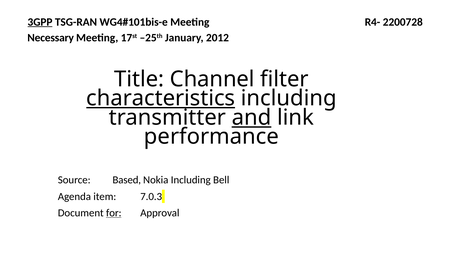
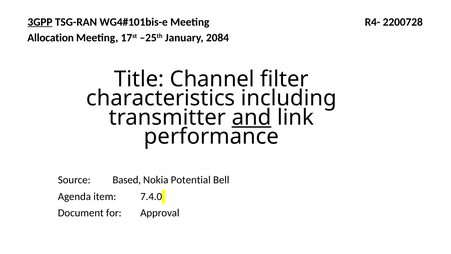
Necessary: Necessary -> Allocation
2012: 2012 -> 2084
characteristics underline: present -> none
Nokia Including: Including -> Potential
7.0.3: 7.0.3 -> 7.4.0
for underline: present -> none
